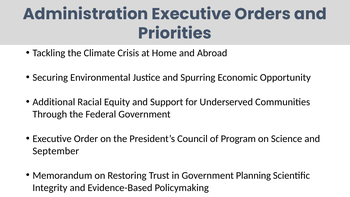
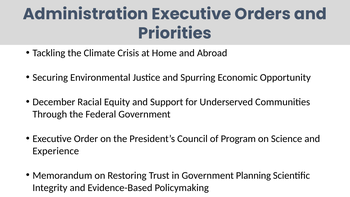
Additional: Additional -> December
September: September -> Experience
